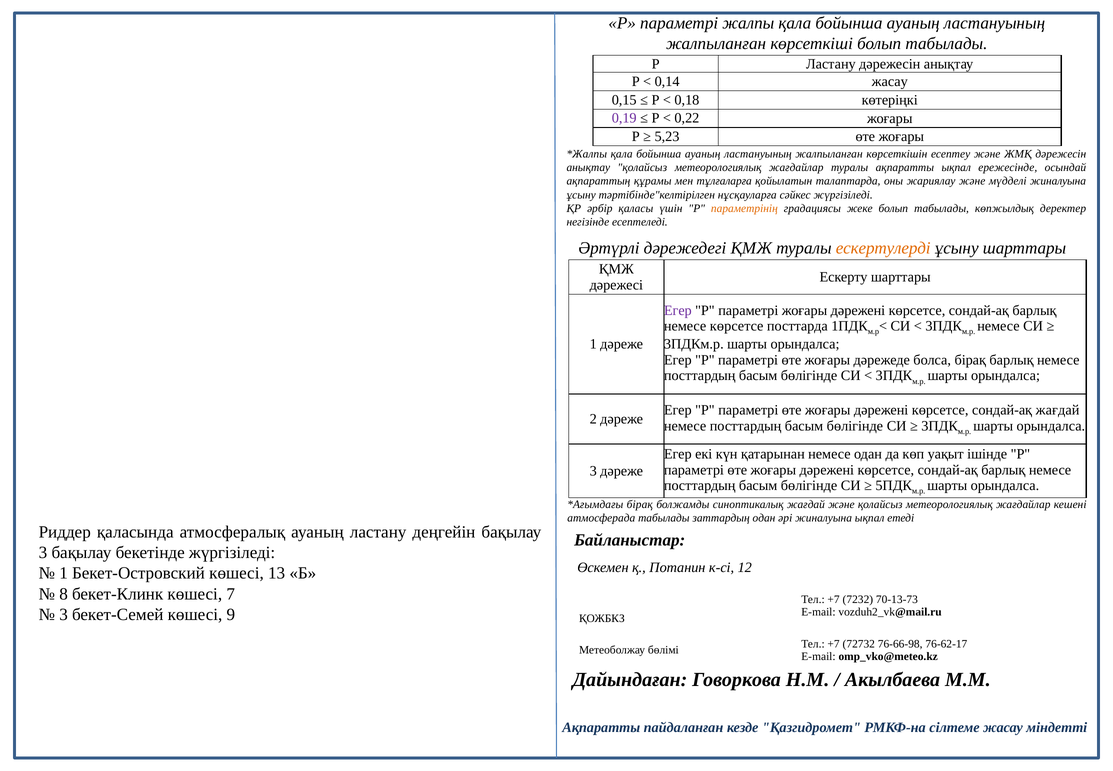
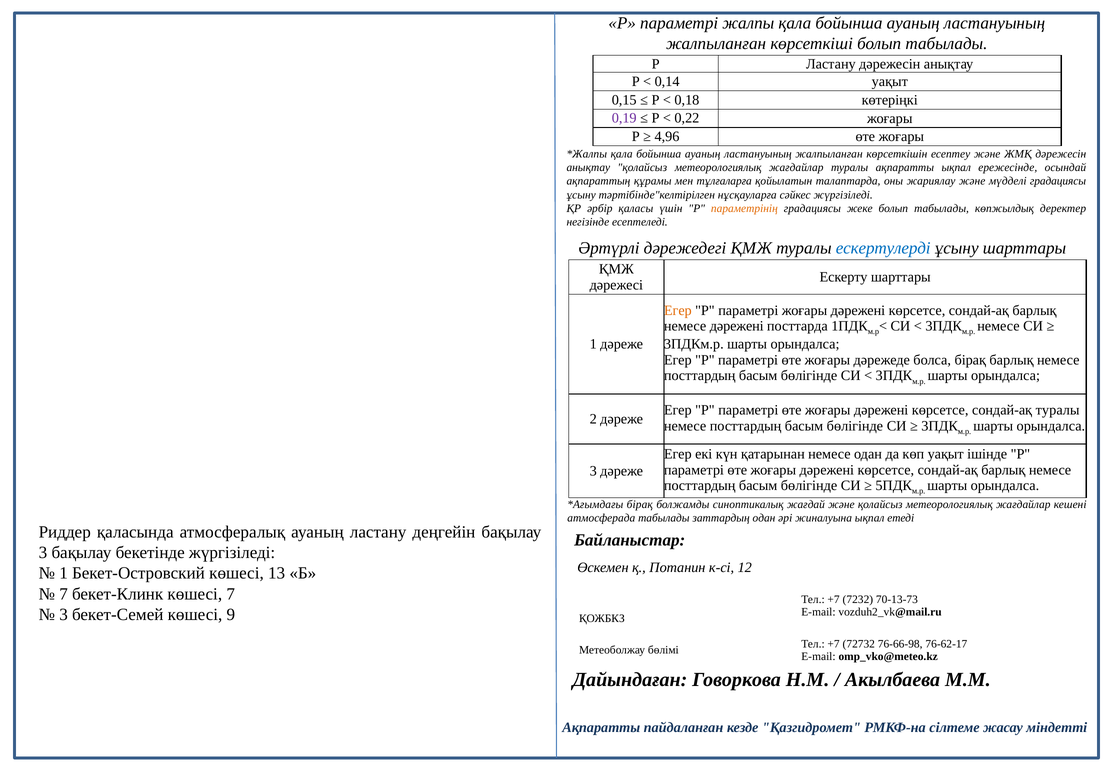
0,14 жасау: жасау -> уақыт
5,23: 5,23 -> 4,96
мүдделі жиналуына: жиналуына -> градациясы
ескертулерді colour: orange -> blue
Егер at (678, 310) colour: purple -> orange
немесе көрсетсе: көрсетсе -> дәрежені
сондай-ақ жағдай: жағдай -> туралы
8 at (64, 594): 8 -> 7
